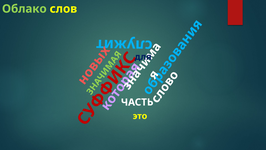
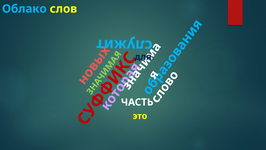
Облако colour: light green -> light blue
